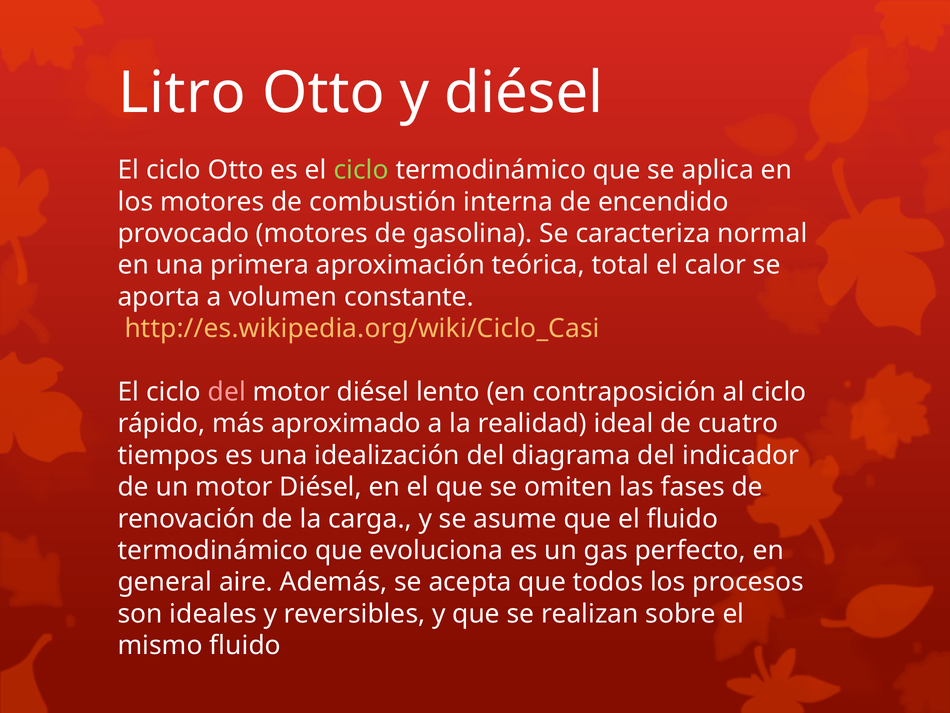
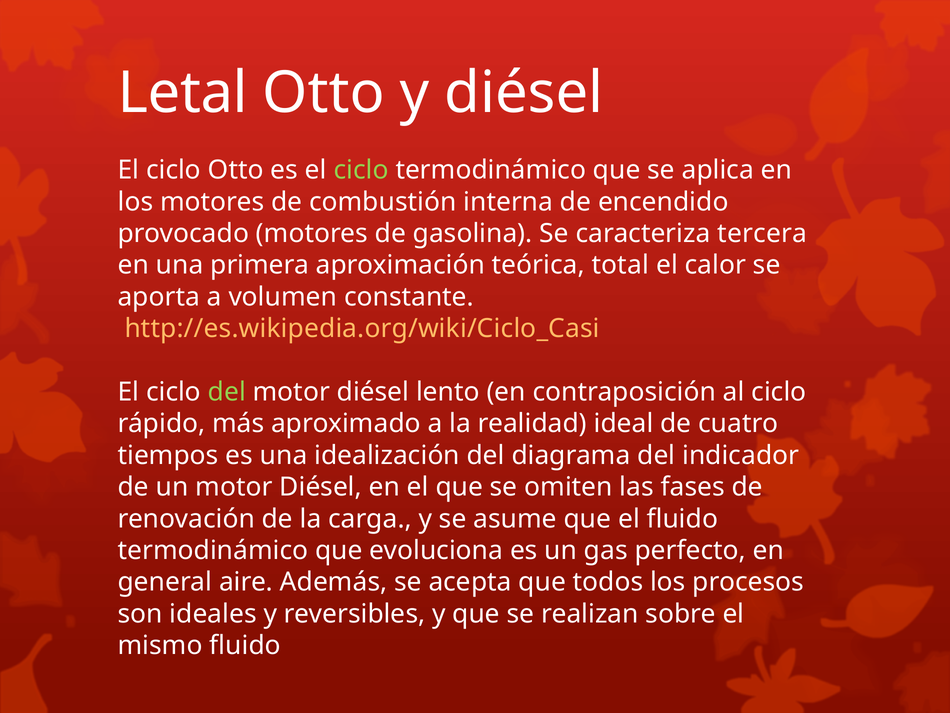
Litro: Litro -> Letal
normal: normal -> tercera
del at (227, 392) colour: pink -> light green
